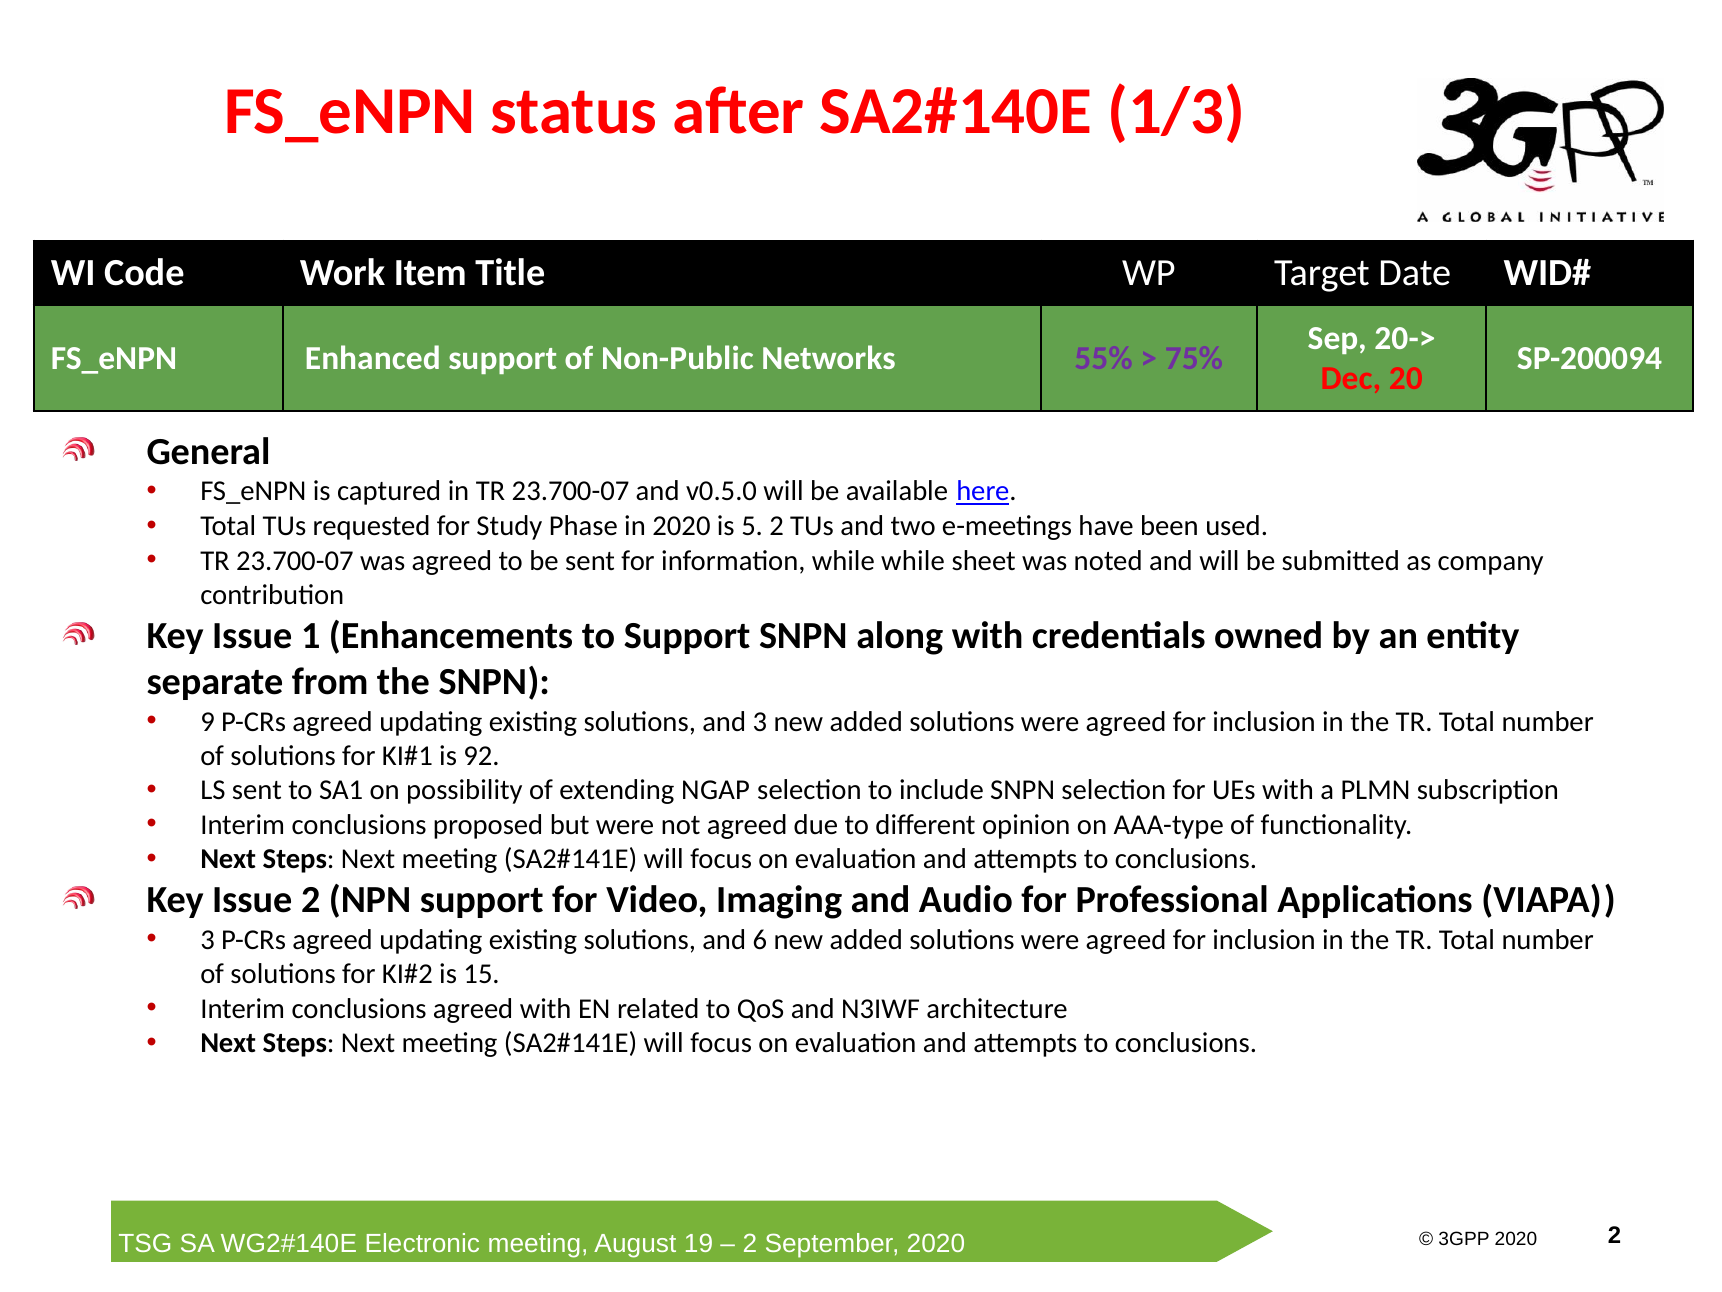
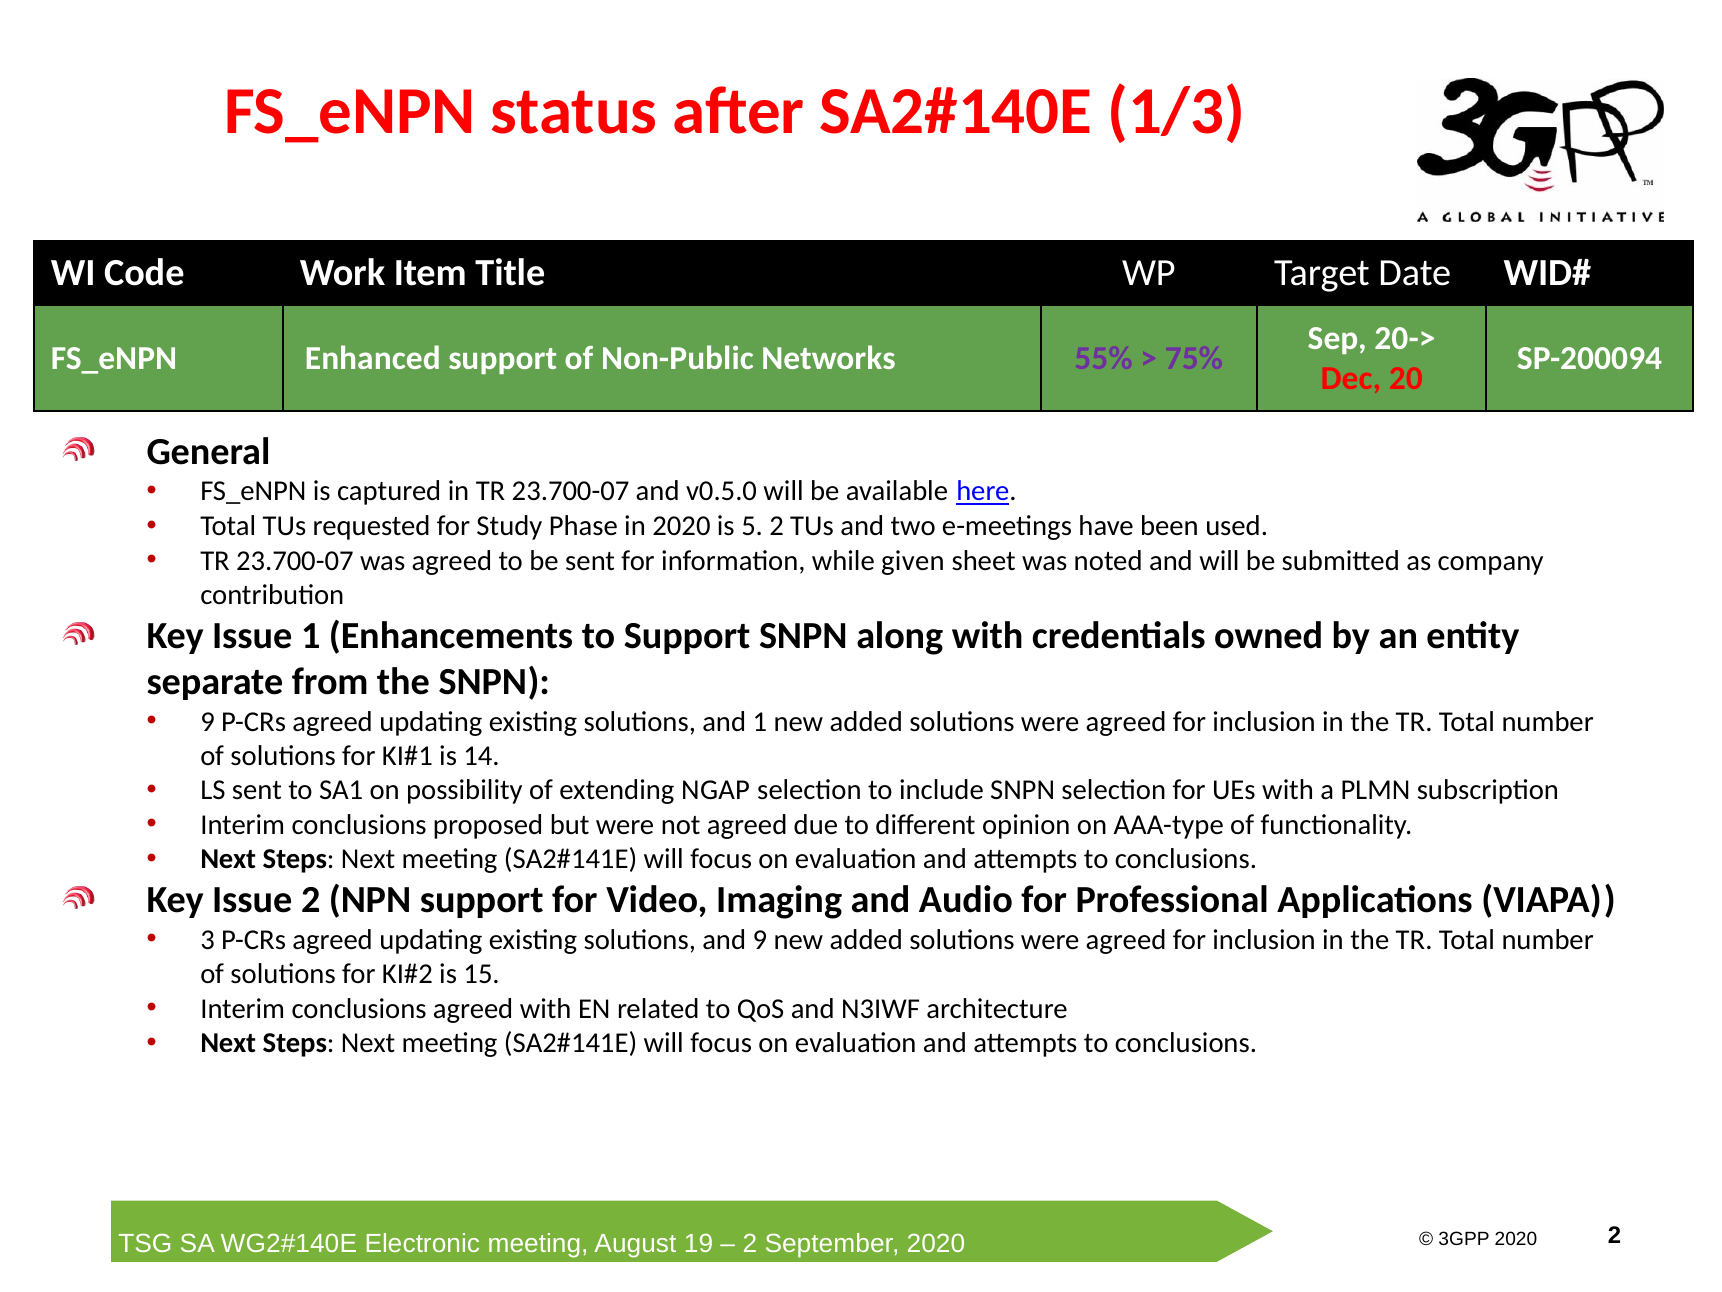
while while: while -> given
and 3: 3 -> 1
92: 92 -> 14
and 6: 6 -> 9
